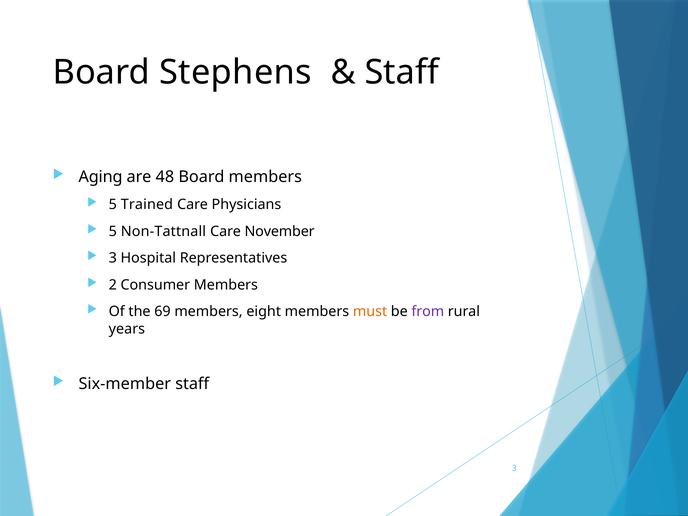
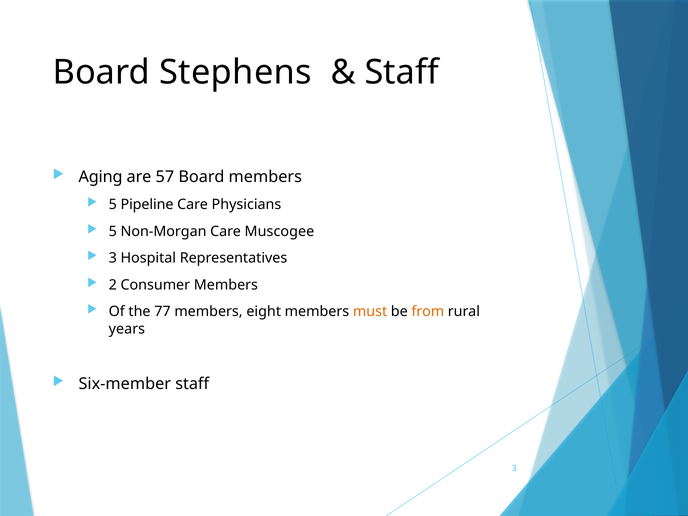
48: 48 -> 57
Trained: Trained -> Pipeline
Non-Tattnall: Non-Tattnall -> Non-Morgan
November: November -> Muscogee
69: 69 -> 77
from colour: purple -> orange
